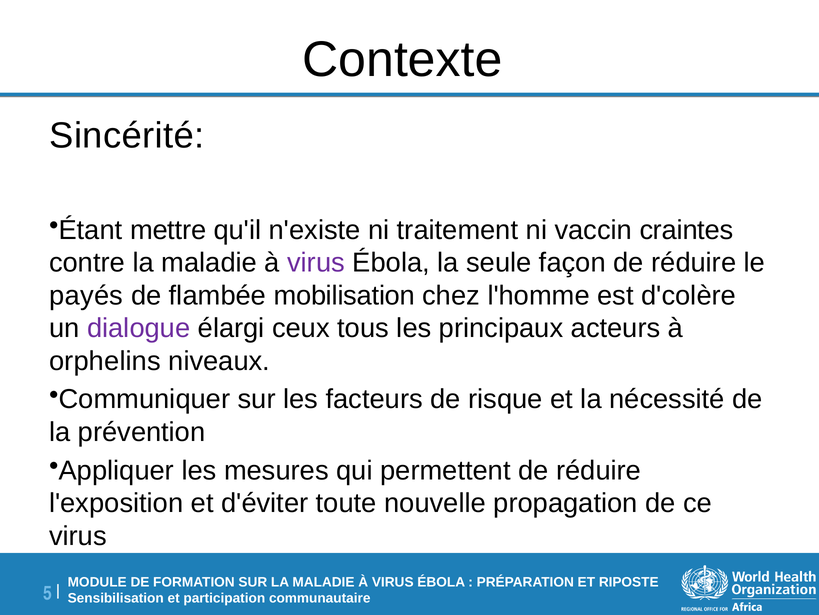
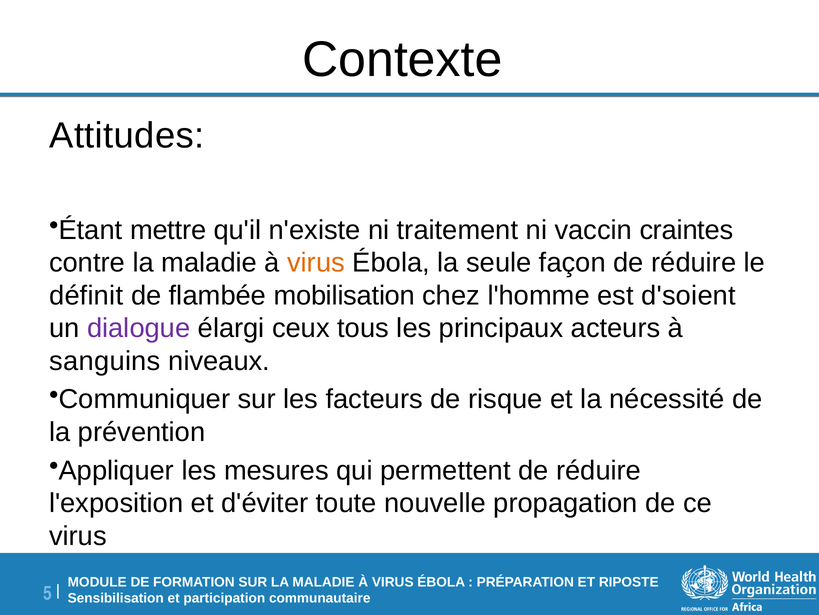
Sincérité: Sincérité -> Attitudes
virus at (316, 262) colour: purple -> orange
payés: payés -> définit
d'colère: d'colère -> d'soient
orphelins: orphelins -> sanguins
